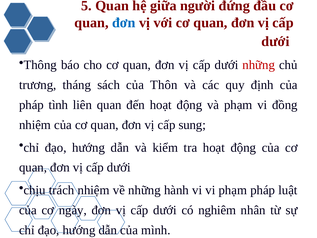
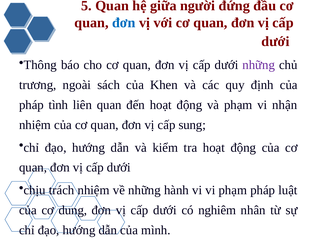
những at (259, 65) colour: red -> purple
tháng: tháng -> ngoài
Thôn: Thôn -> Khen
đồng: đồng -> nhận
ngày: ngày -> dung
